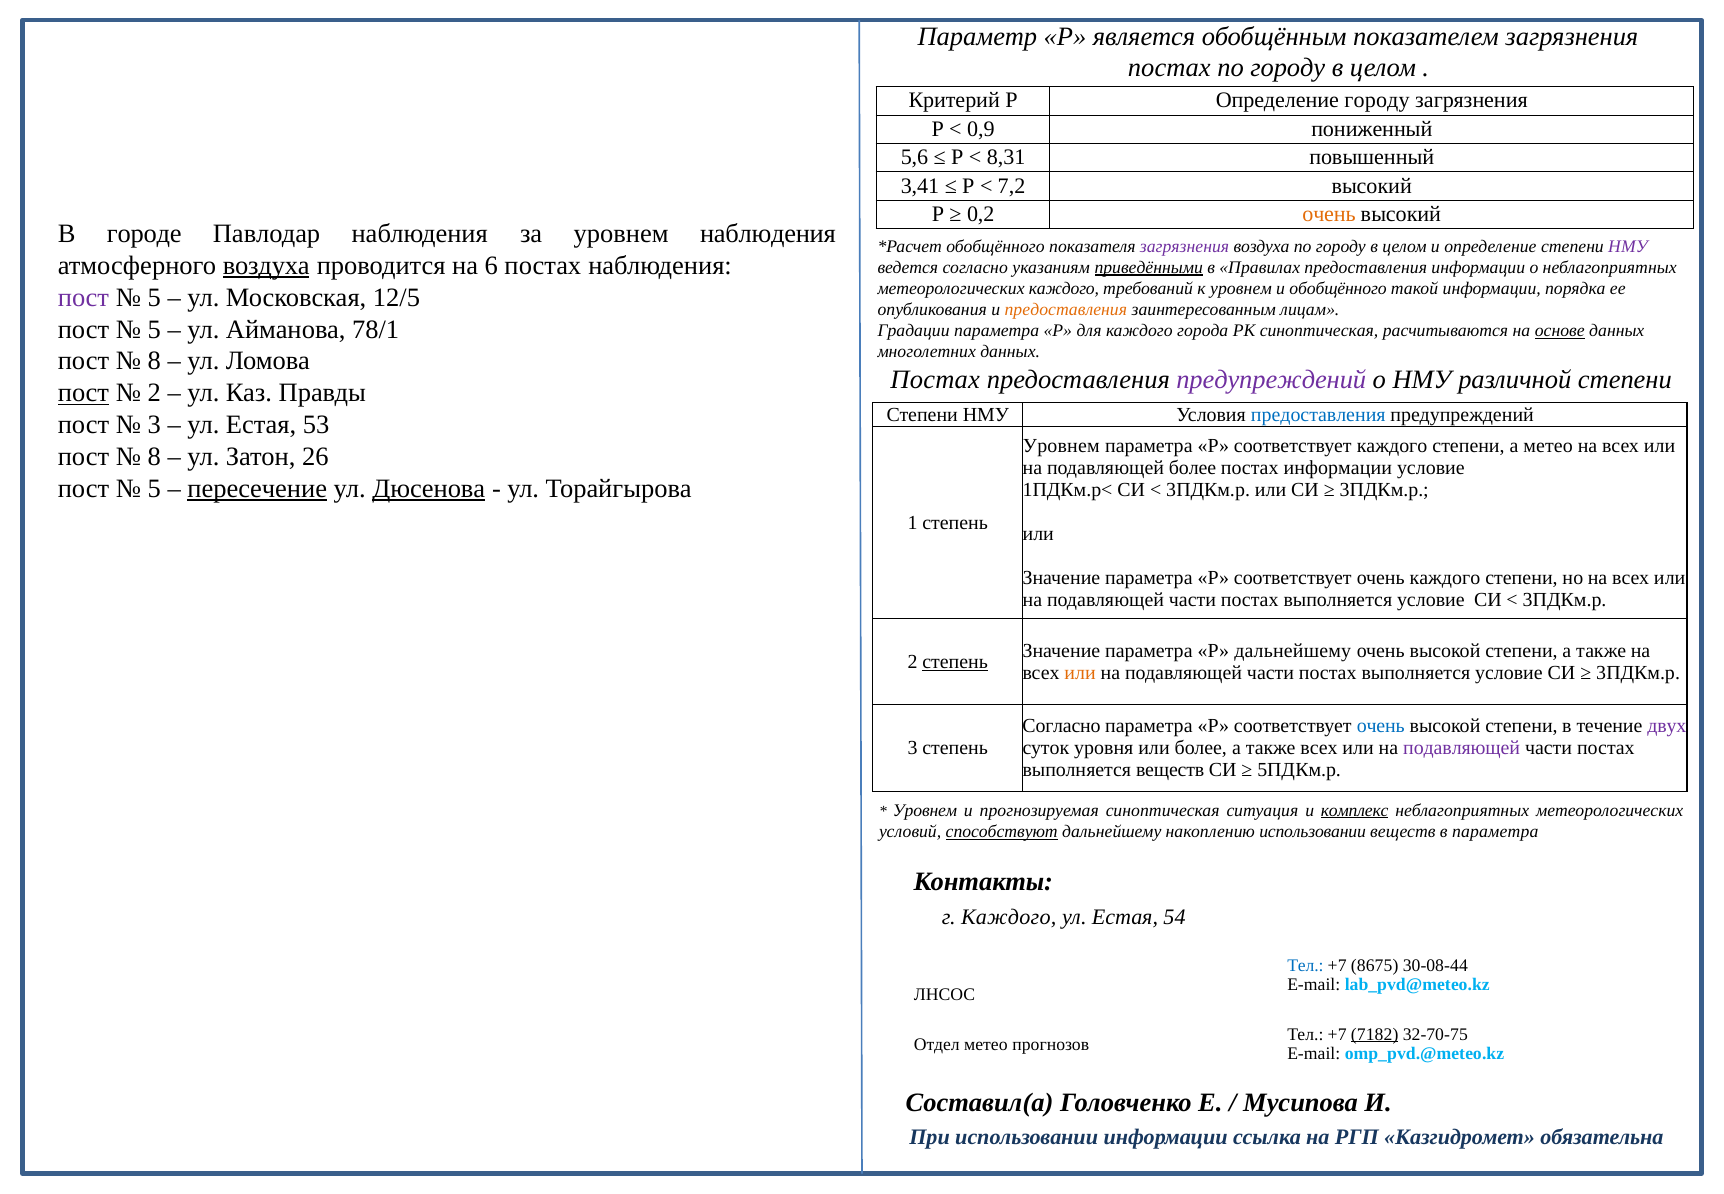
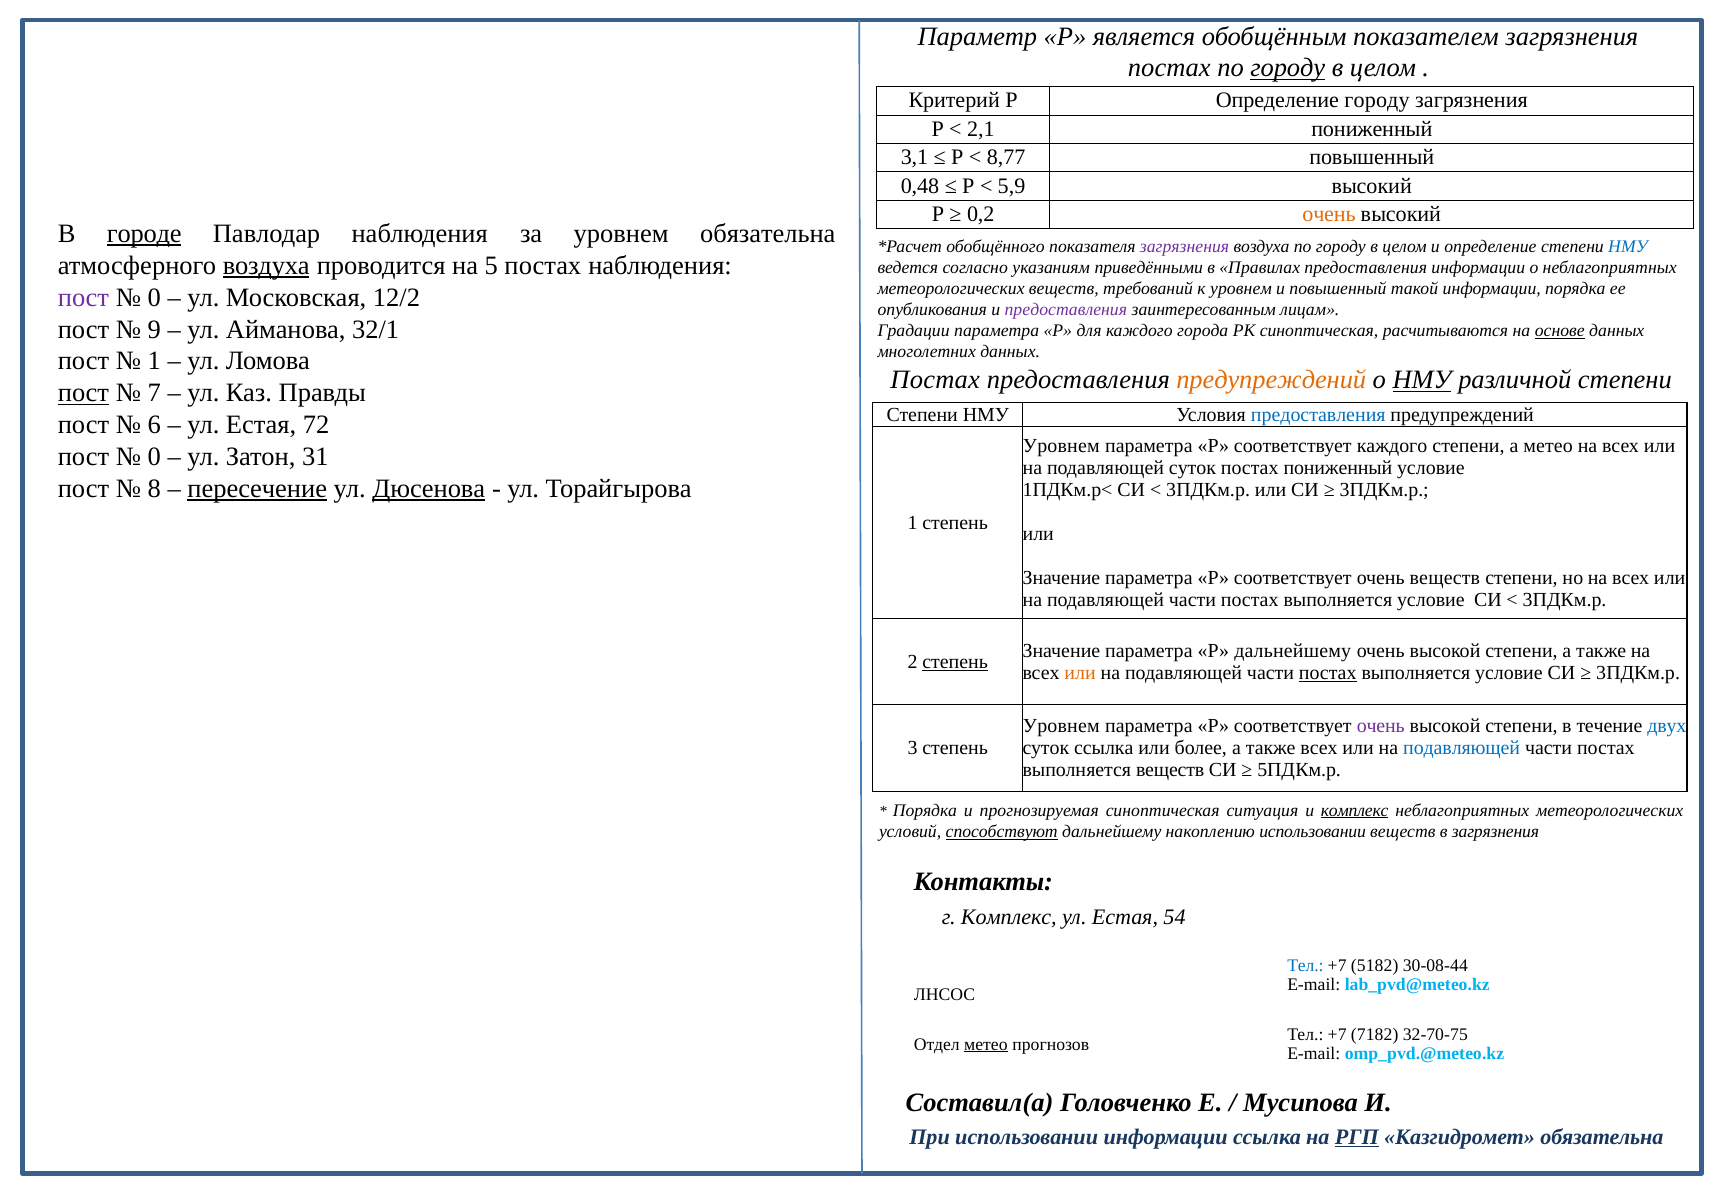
городу at (1288, 68) underline: none -> present
0,9: 0,9 -> 2,1
5,6: 5,6 -> 3,1
8,31: 8,31 -> 8,77
3,41: 3,41 -> 0,48
7,2: 7,2 -> 5,9
городе underline: none -> present
уровнем наблюдения: наблюдения -> обязательна
НМУ at (1628, 246) colour: purple -> blue
6: 6 -> 5
приведёнными underline: present -> none
метеорологических каждого: каждого -> веществ
и обобщённого: обобщённого -> повышенный
5 at (154, 297): 5 -> 0
12/5: 12/5 -> 12/2
предоставления at (1066, 310) colour: orange -> purple
5 at (154, 329): 5 -> 9
78/1: 78/1 -> 32/1
8 at (154, 361): 8 -> 1
предупреждений at (1271, 380) colour: purple -> orange
НМУ at (1422, 380) underline: none -> present
2 at (154, 393): 2 -> 7
3 at (154, 425): 3 -> 6
53: 53 -> 72
8 at (154, 457): 8 -> 0
26: 26 -> 31
подавляющей более: более -> суток
постах информации: информации -> пониженный
5 at (154, 488): 5 -> 8
очень каждого: каждого -> веществ
постах at (1328, 673) underline: none -> present
Согласно at (1062, 726): Согласно -> Уровнем
очень at (1381, 726) colour: blue -> purple
двух colour: purple -> blue
суток уровня: уровня -> ссылка
подавляющей at (1462, 748) colour: purple -> blue
Уровнем at (925, 810): Уровнем -> Порядка
в параметра: параметра -> загрязнения
г Каждого: Каждого -> Комплекс
8675: 8675 -> 5182
7182 underline: present -> none
метео at (986, 1044) underline: none -> present
РГП underline: none -> present
